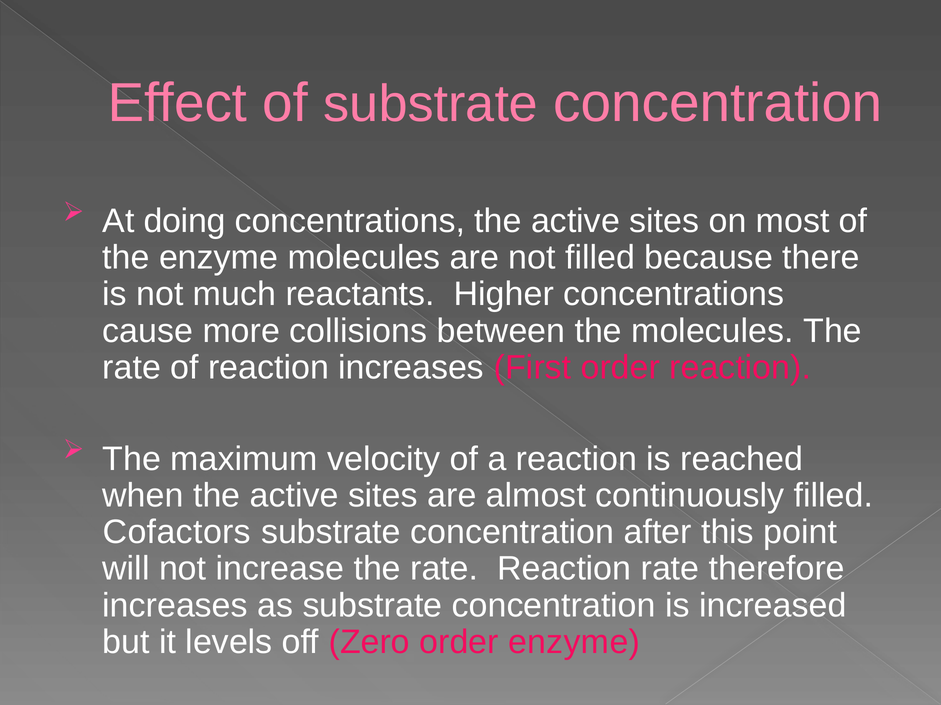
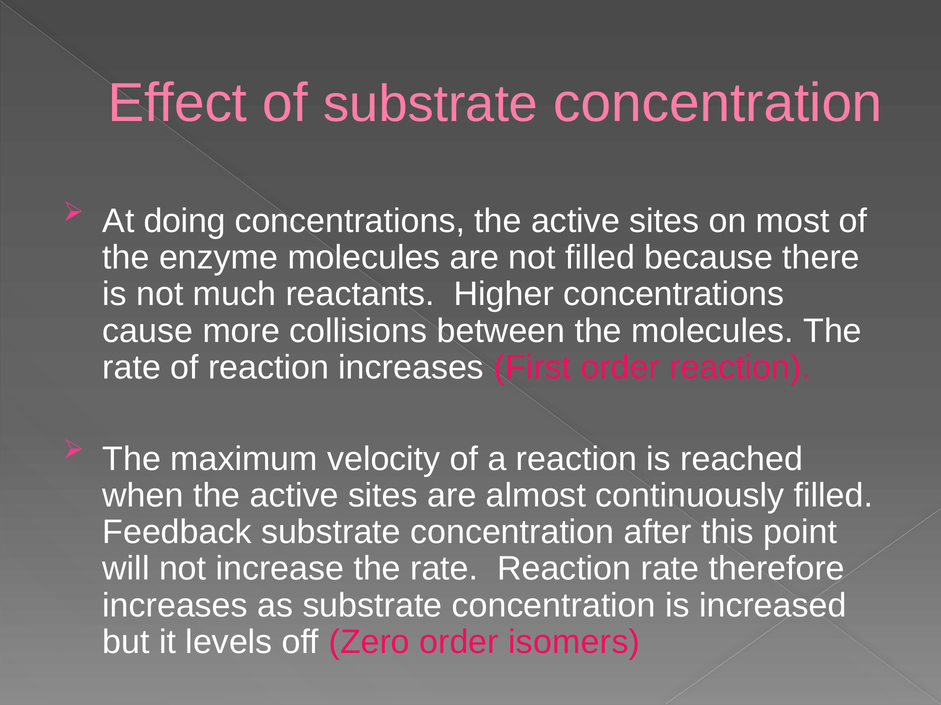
Cofactors: Cofactors -> Feedback
order enzyme: enzyme -> isomers
